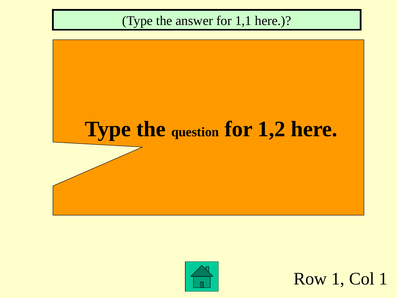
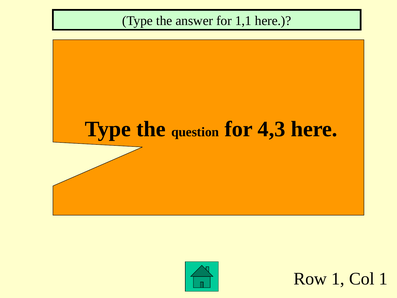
1,2: 1,2 -> 4,3
